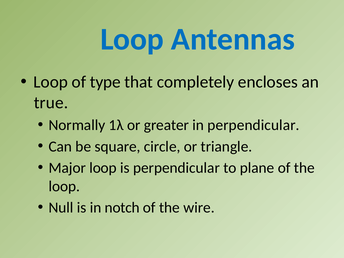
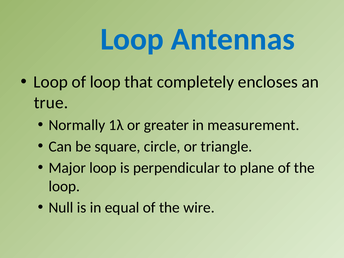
of type: type -> loop
in perpendicular: perpendicular -> measurement
notch: notch -> equal
